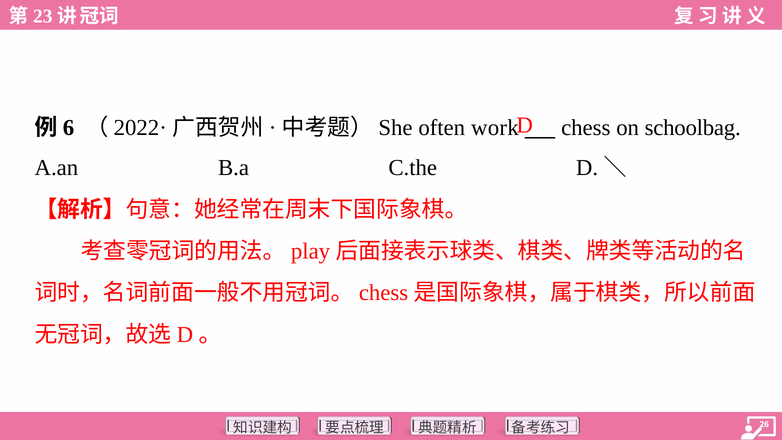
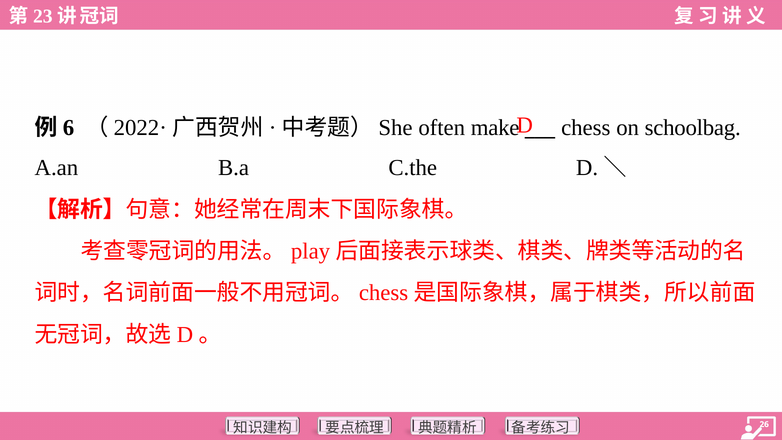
work: work -> make
